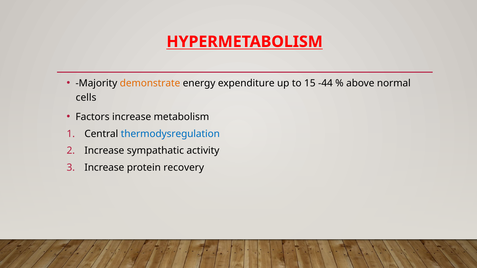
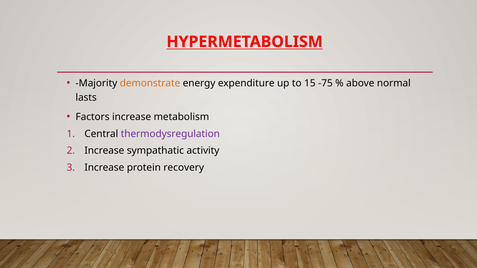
-44: -44 -> -75
cells: cells -> lasts
thermodysregulation colour: blue -> purple
